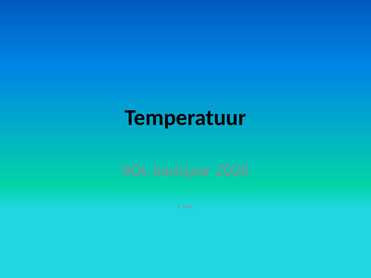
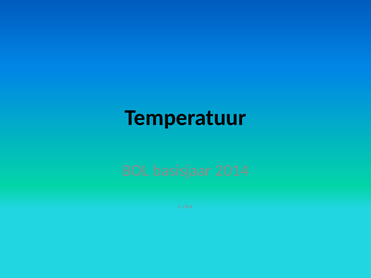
2028: 2028 -> 2014
